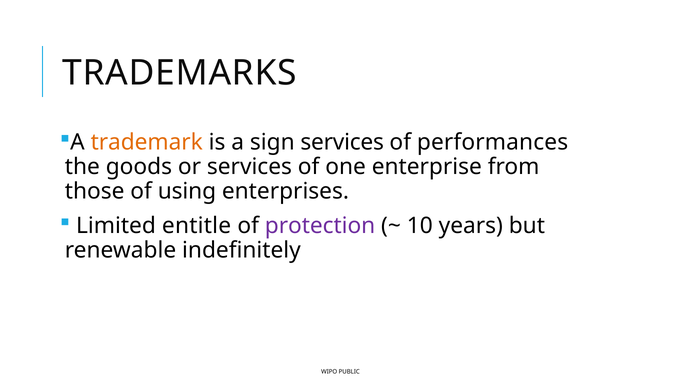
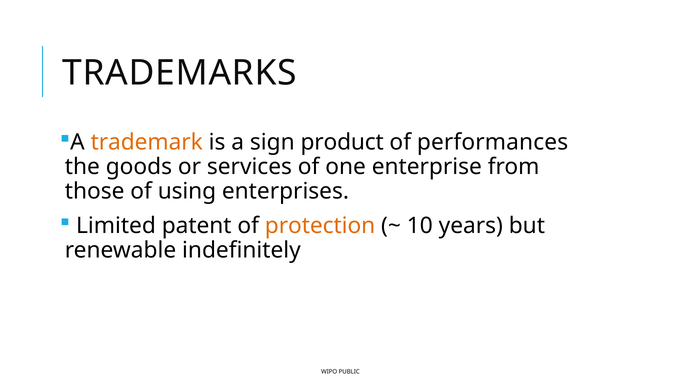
sign services: services -> product
entitle: entitle -> patent
protection colour: purple -> orange
